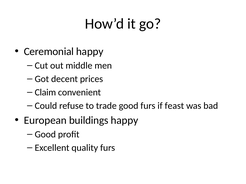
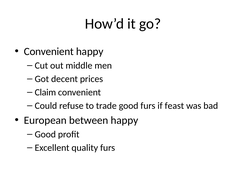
Ceremonial at (49, 52): Ceremonial -> Convenient
buildings: buildings -> between
